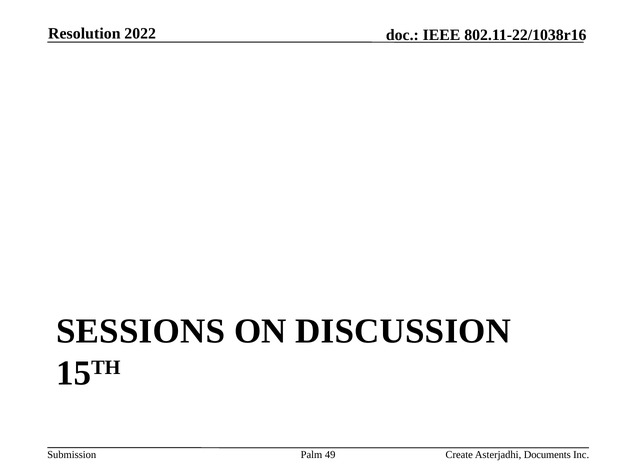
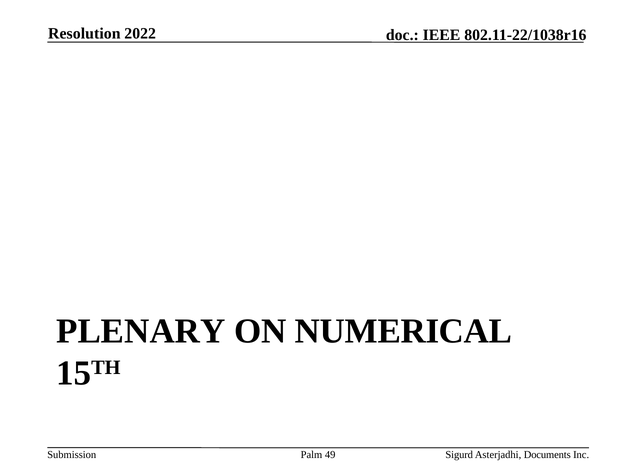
SESSIONS: SESSIONS -> PLENARY
DISCUSSION: DISCUSSION -> NUMERICAL
Create: Create -> Sigurd
